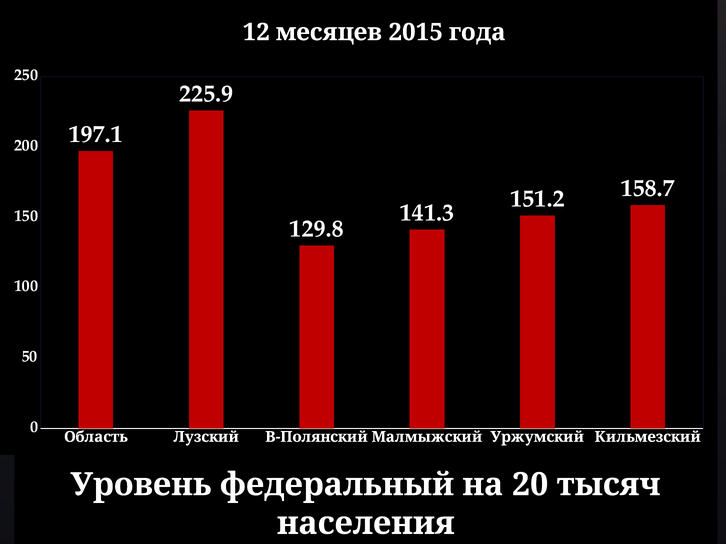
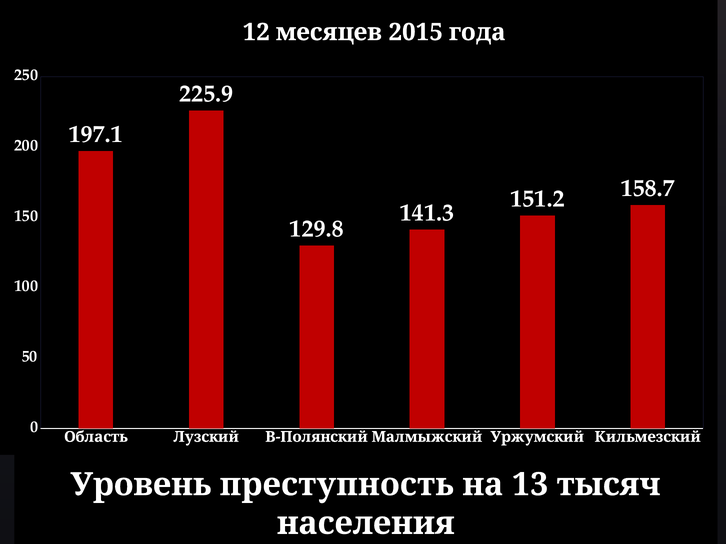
федеральный: федеральный -> преступность
20: 20 -> 13
